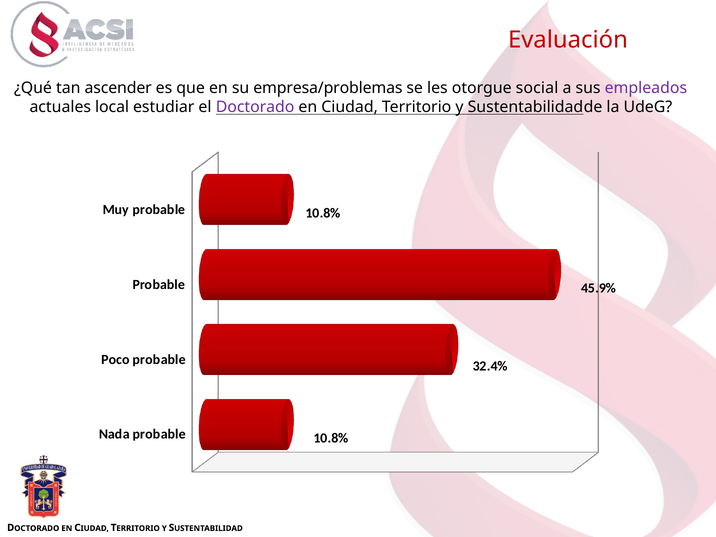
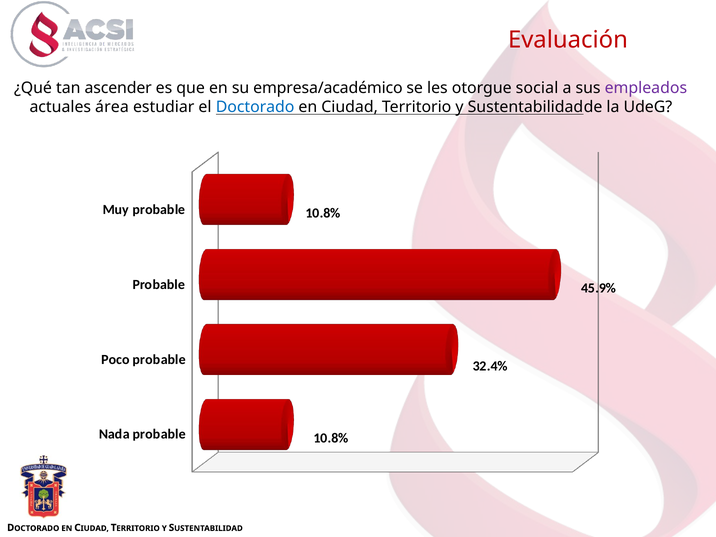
empresa/problemas: empresa/problemas -> empresa/académico
local: local -> área
Doctorado at (255, 107) colour: purple -> blue
